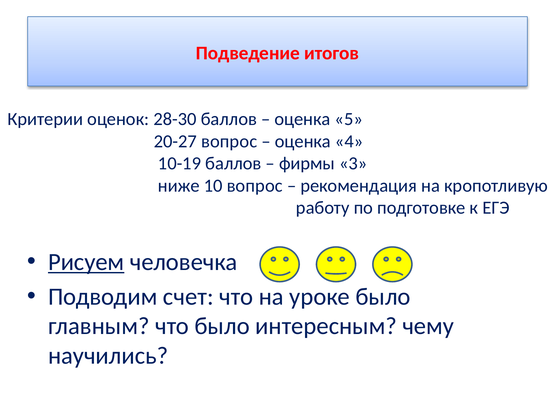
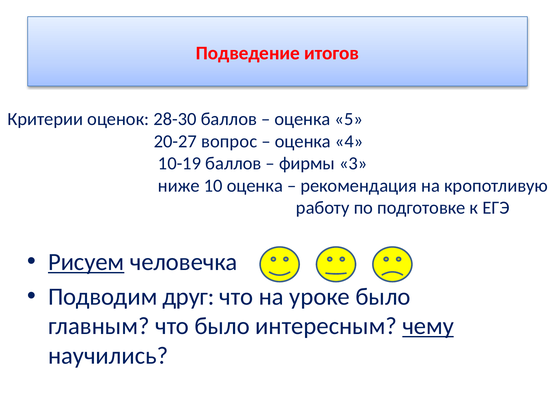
10 вопрос: вопрос -> оценка
счет: счет -> друг
чему underline: none -> present
